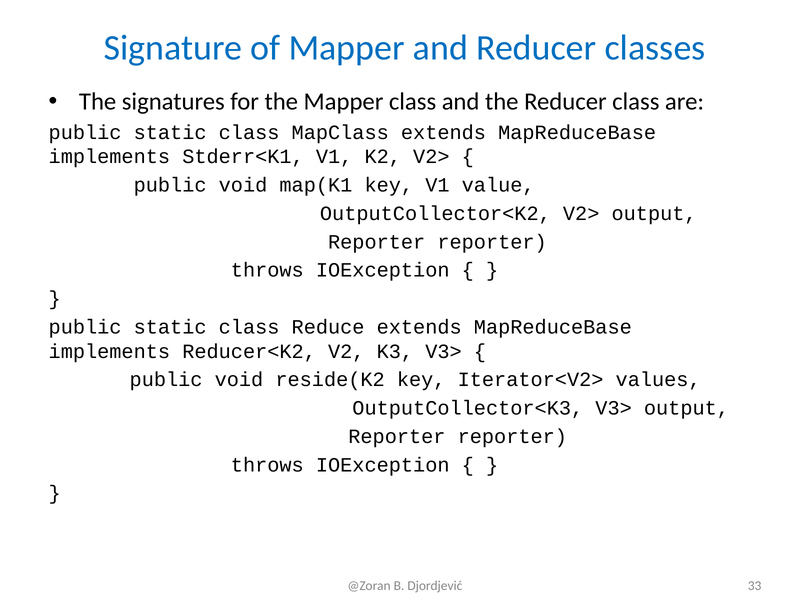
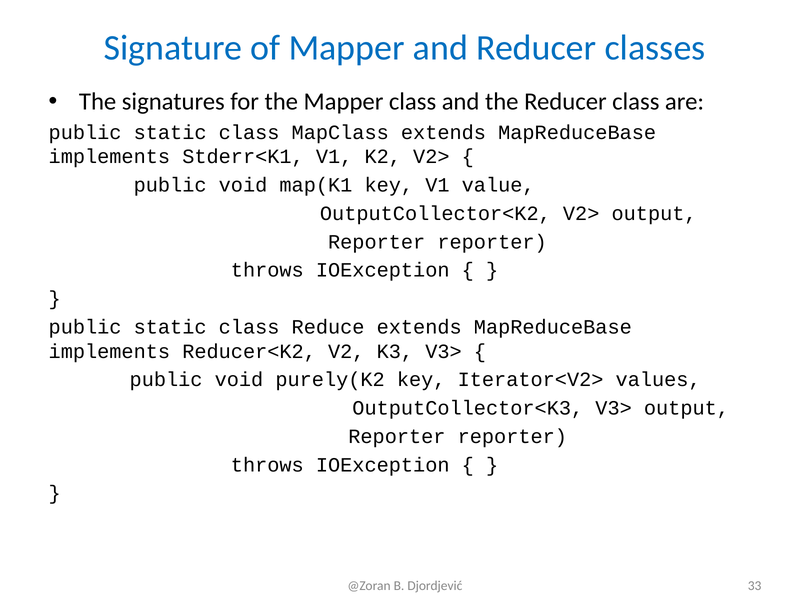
reside(K2: reside(K2 -> purely(K2
